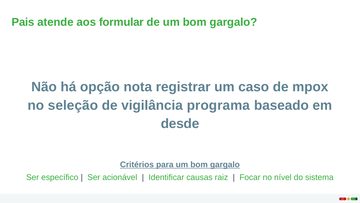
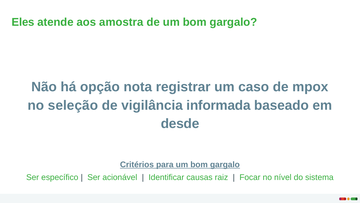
Pais: Pais -> Eles
formular: formular -> amostra
programa: programa -> informada
